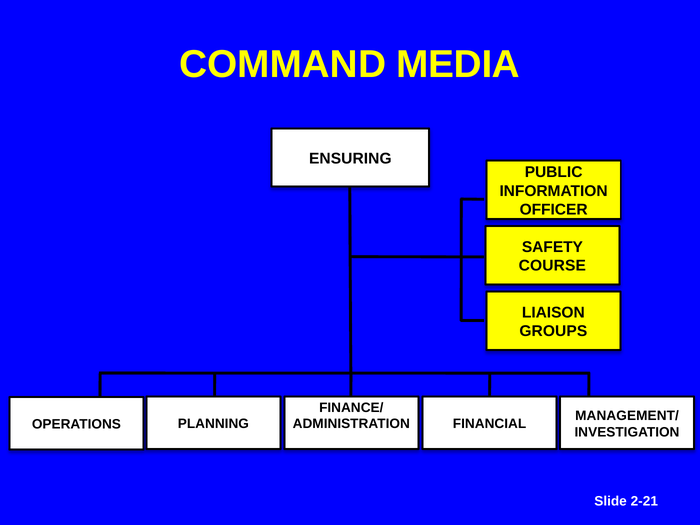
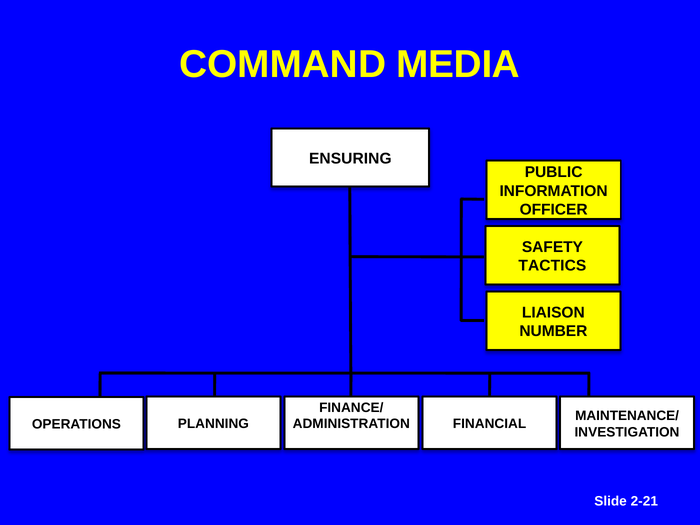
COURSE: COURSE -> TACTICS
GROUPS: GROUPS -> NUMBER
MANAGEMENT/: MANAGEMENT/ -> MAINTENANCE/
